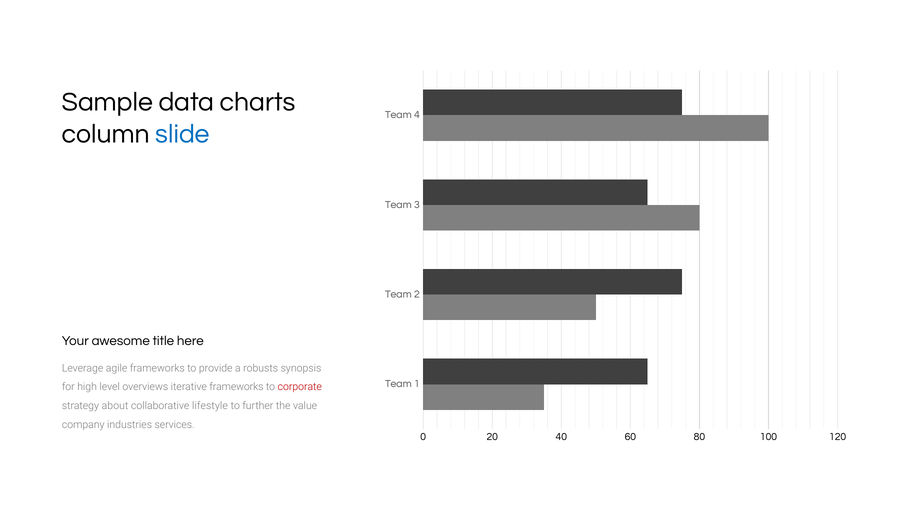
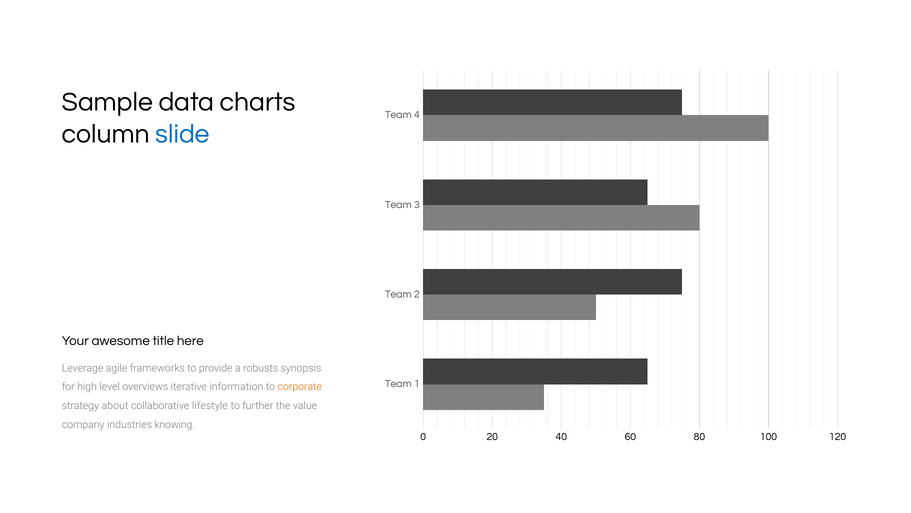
iterative frameworks: frameworks -> information
corporate colour: red -> orange
services: services -> knowing
